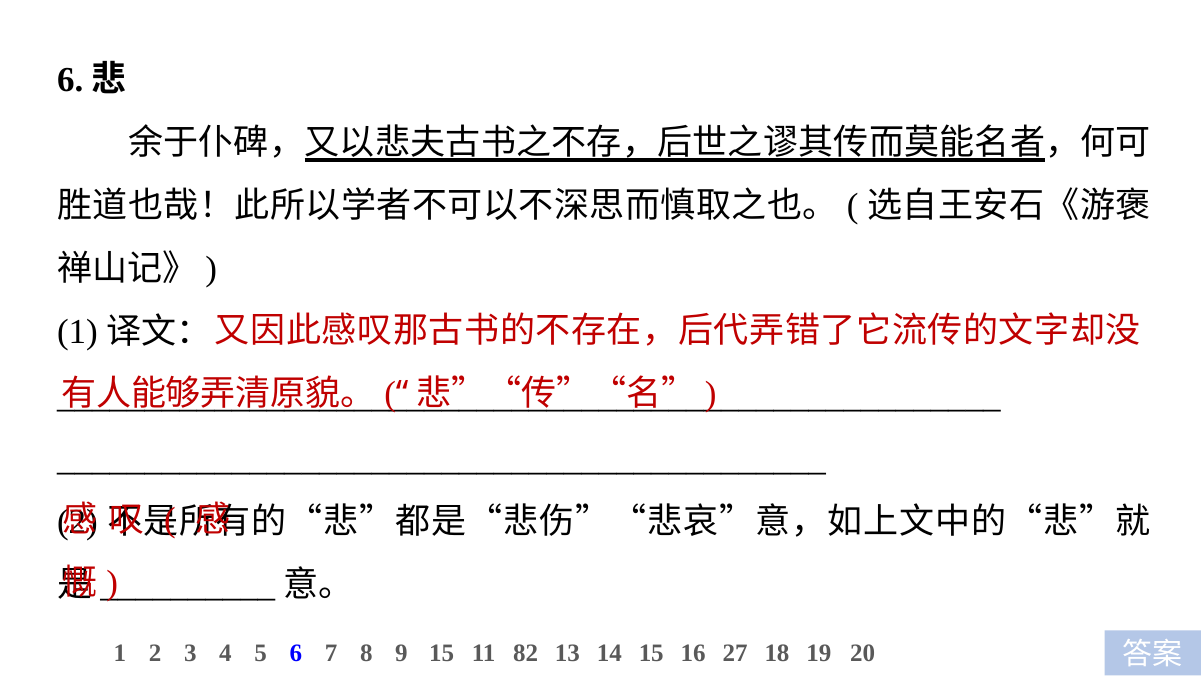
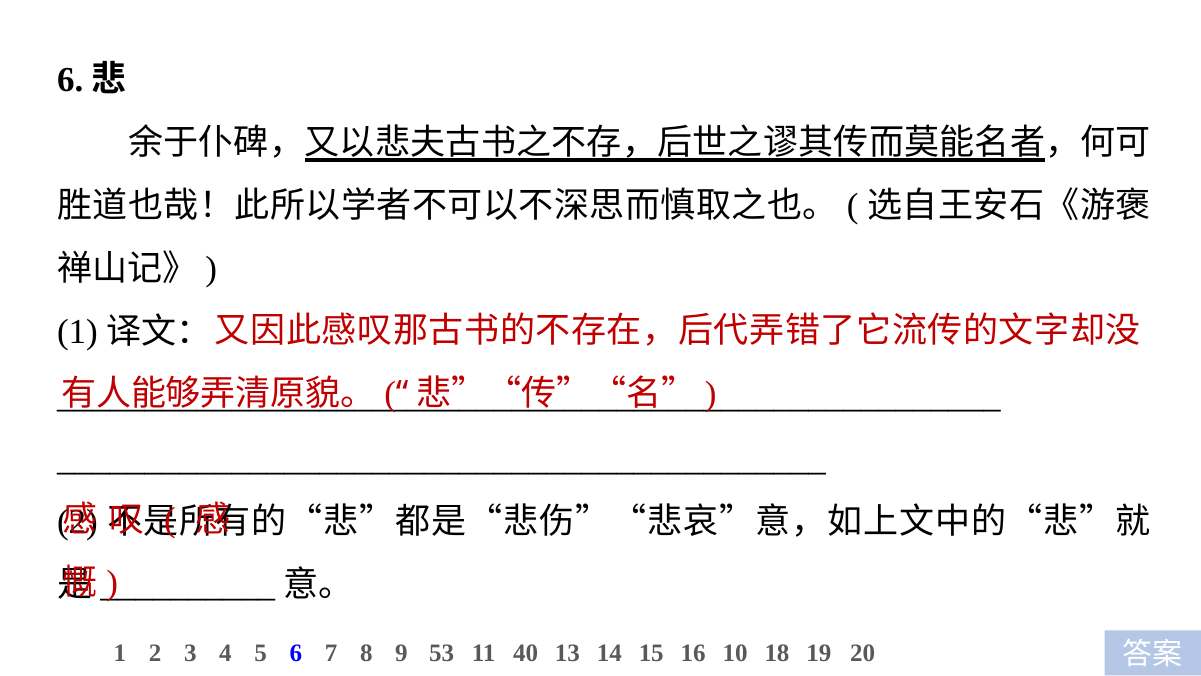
9 15: 15 -> 53
82: 82 -> 40
27: 27 -> 10
